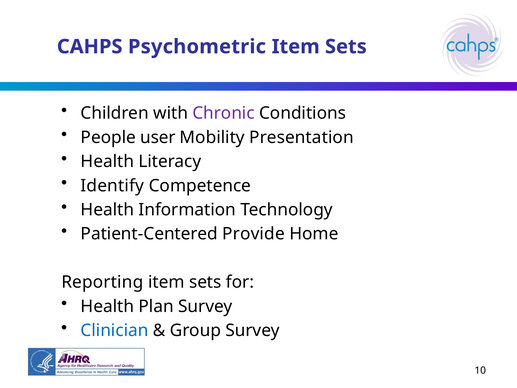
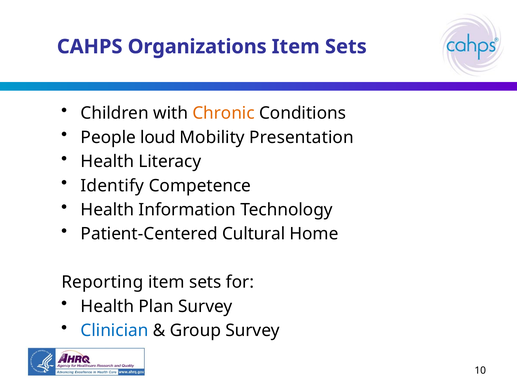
Psychometric: Psychometric -> Organizations
Chronic colour: purple -> orange
user: user -> loud
Provide: Provide -> Cultural
